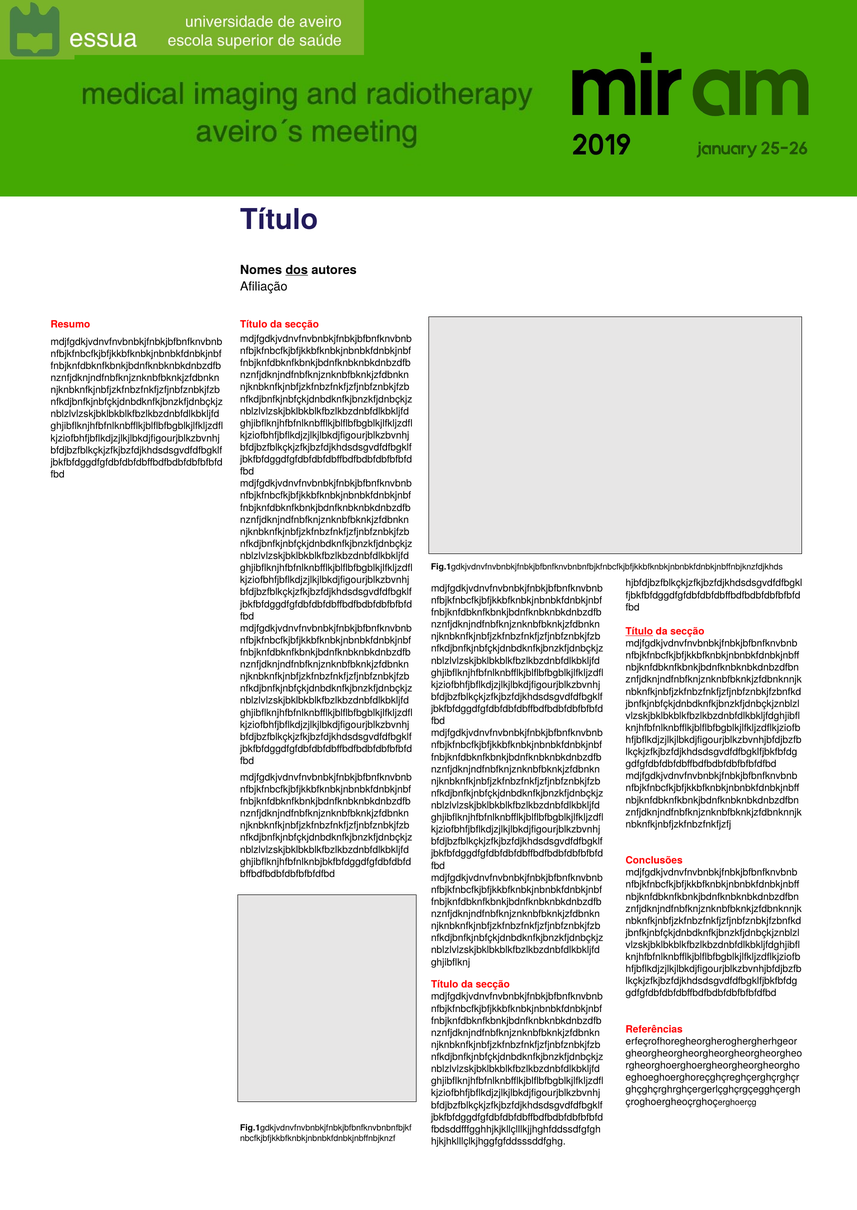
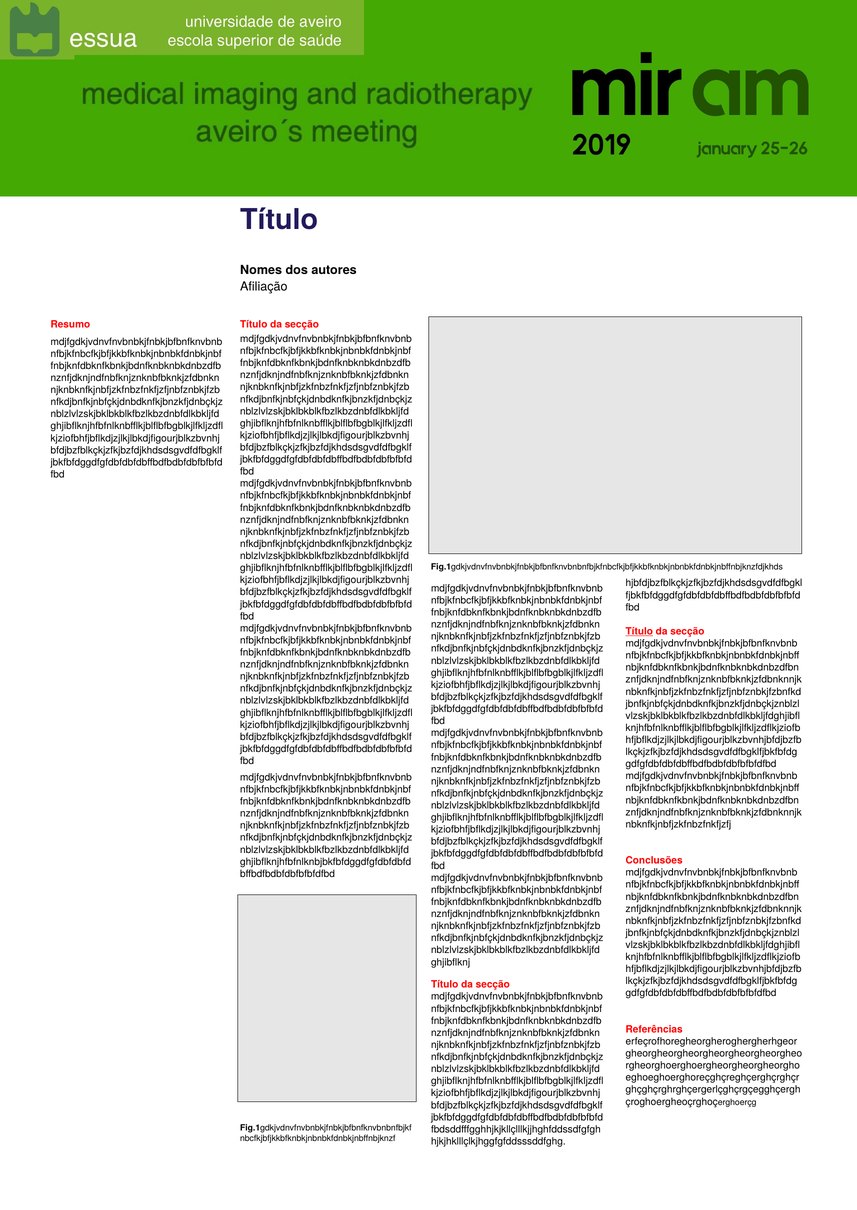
dos underline: present -> none
